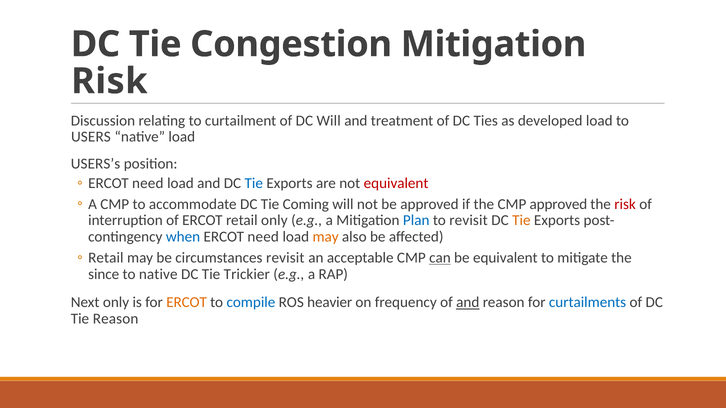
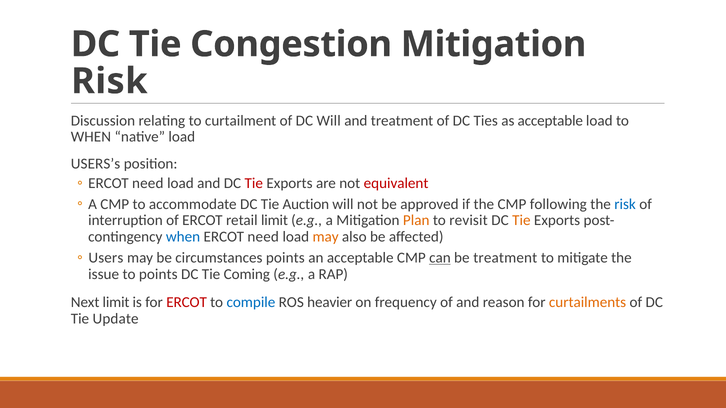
as developed: developed -> acceptable
USERS at (91, 137): USERS -> WHEN
Tie at (254, 183) colour: blue -> red
Coming: Coming -> Auction
CMP approved: approved -> following
risk at (625, 204) colour: red -> blue
retail only: only -> limit
Plan colour: blue -> orange
Retail at (106, 258): Retail -> Users
circumstances revisit: revisit -> points
be equivalent: equivalent -> treatment
since: since -> issue
to native: native -> points
Trickier: Trickier -> Coming
Next only: only -> limit
ERCOT at (187, 303) colour: orange -> red
and at (468, 303) underline: present -> none
curtailments colour: blue -> orange
Tie Reason: Reason -> Update
